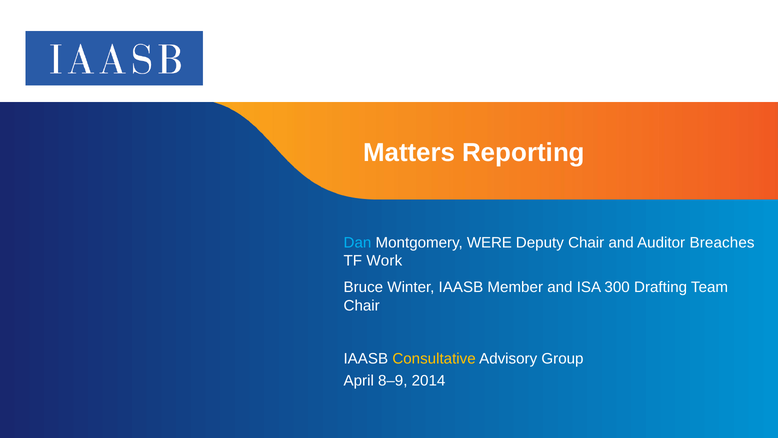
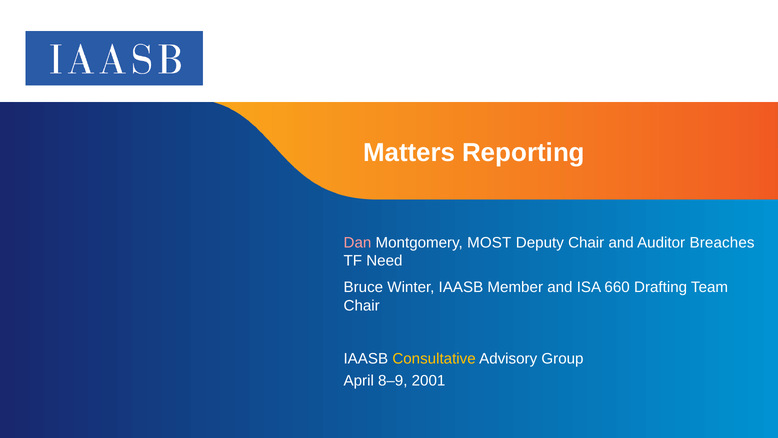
Dan colour: light blue -> pink
WERE: WERE -> MOST
Work: Work -> Need
300: 300 -> 660
2014: 2014 -> 2001
